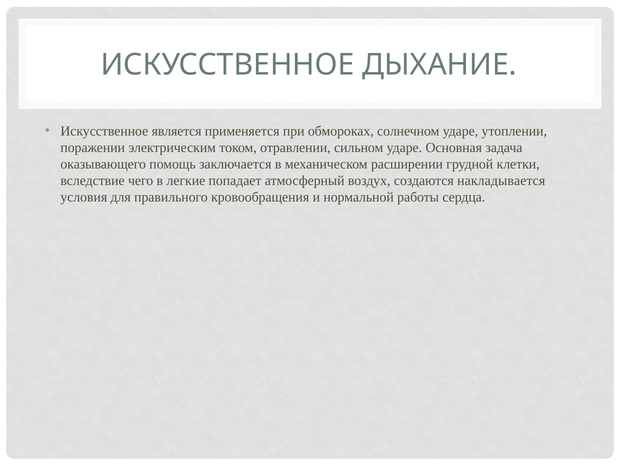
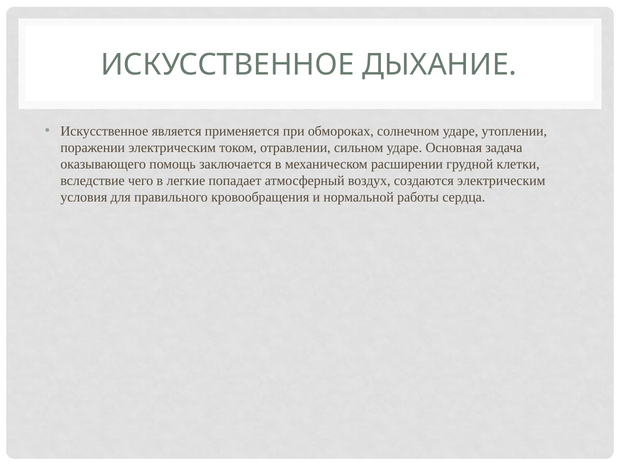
создаются накладывается: накладывается -> электрическим
